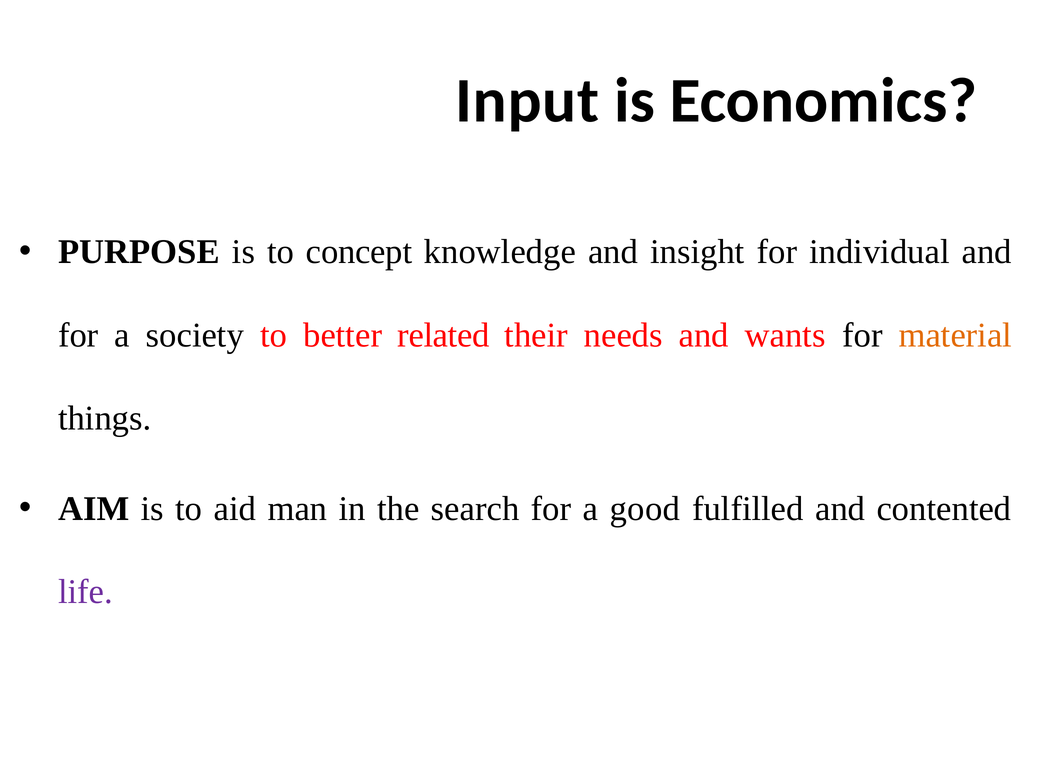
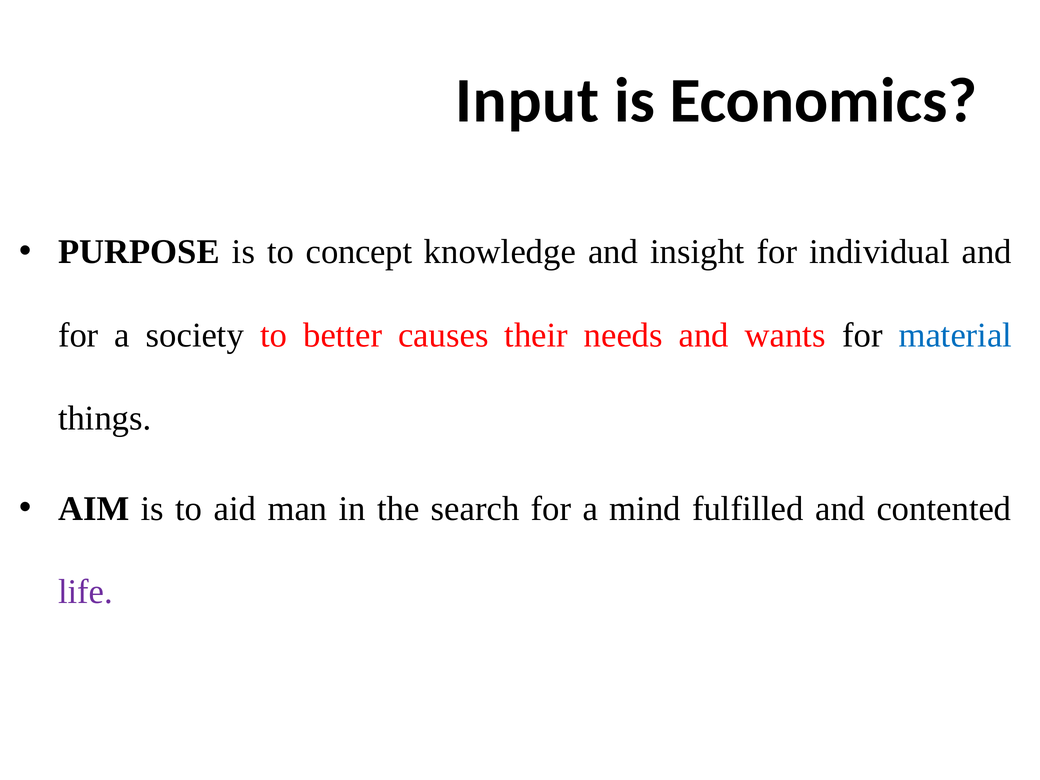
related: related -> causes
material colour: orange -> blue
good: good -> mind
